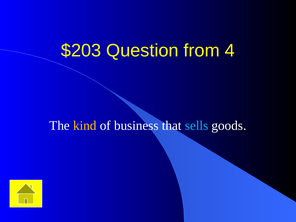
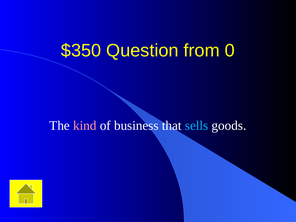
$203: $203 -> $350
4: 4 -> 0
kind colour: yellow -> pink
